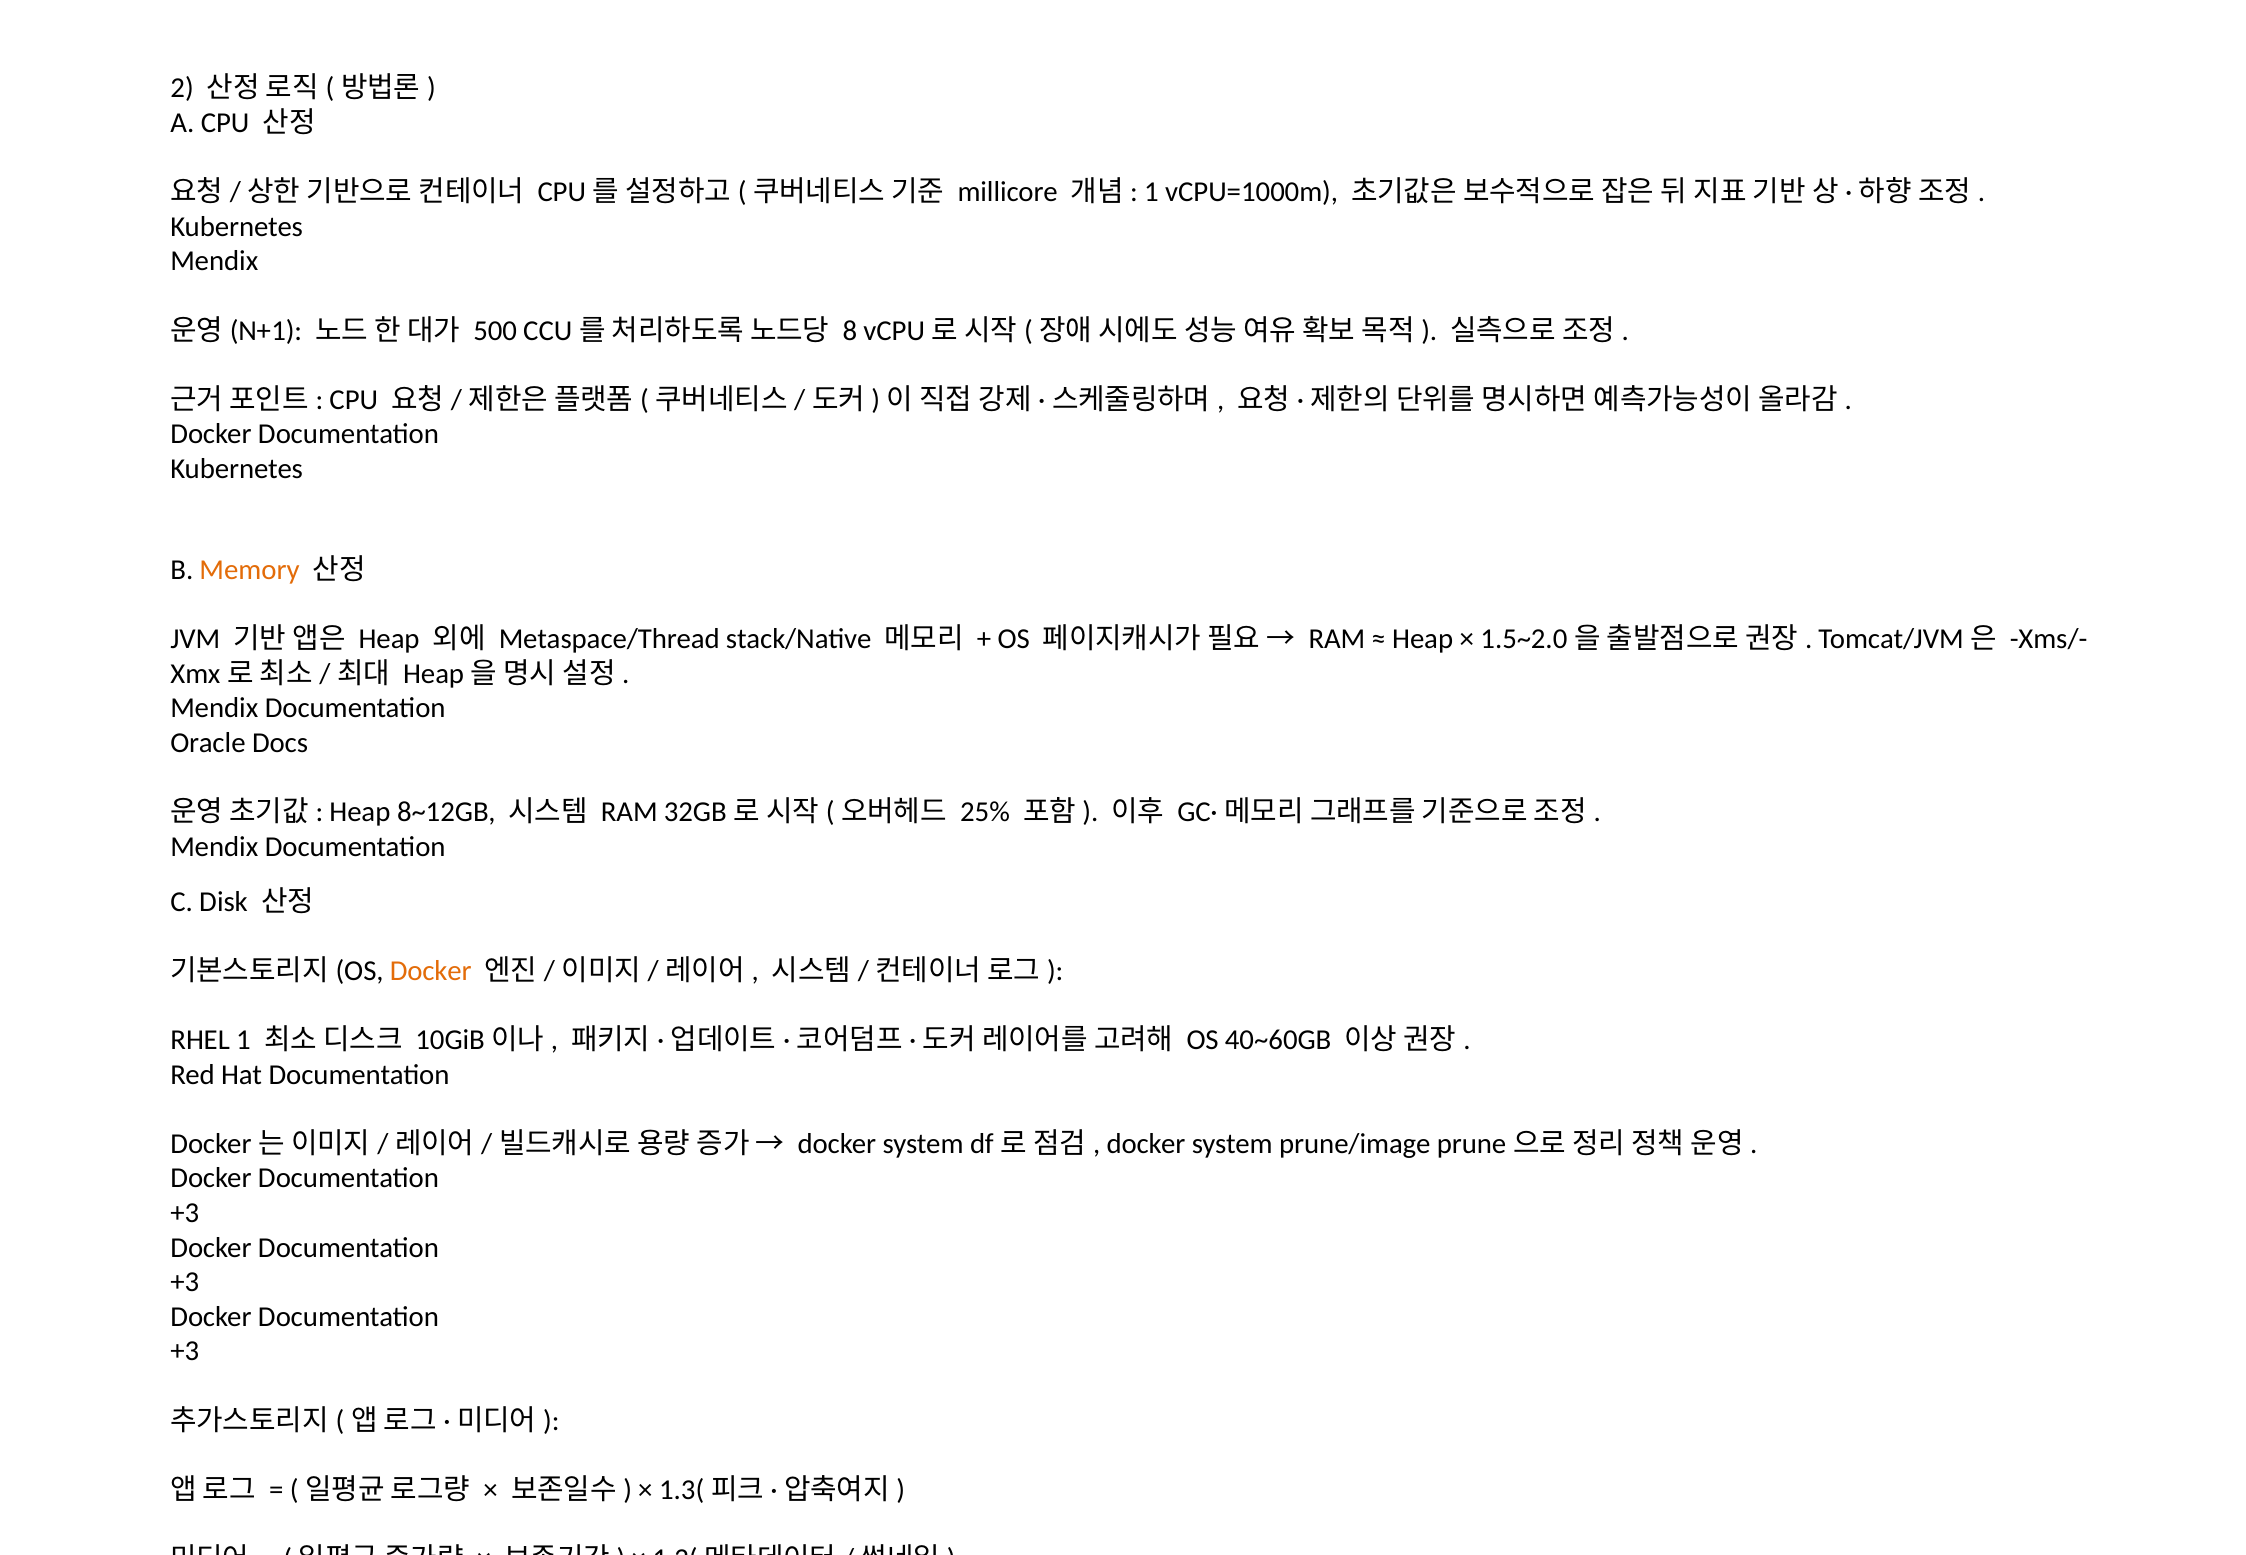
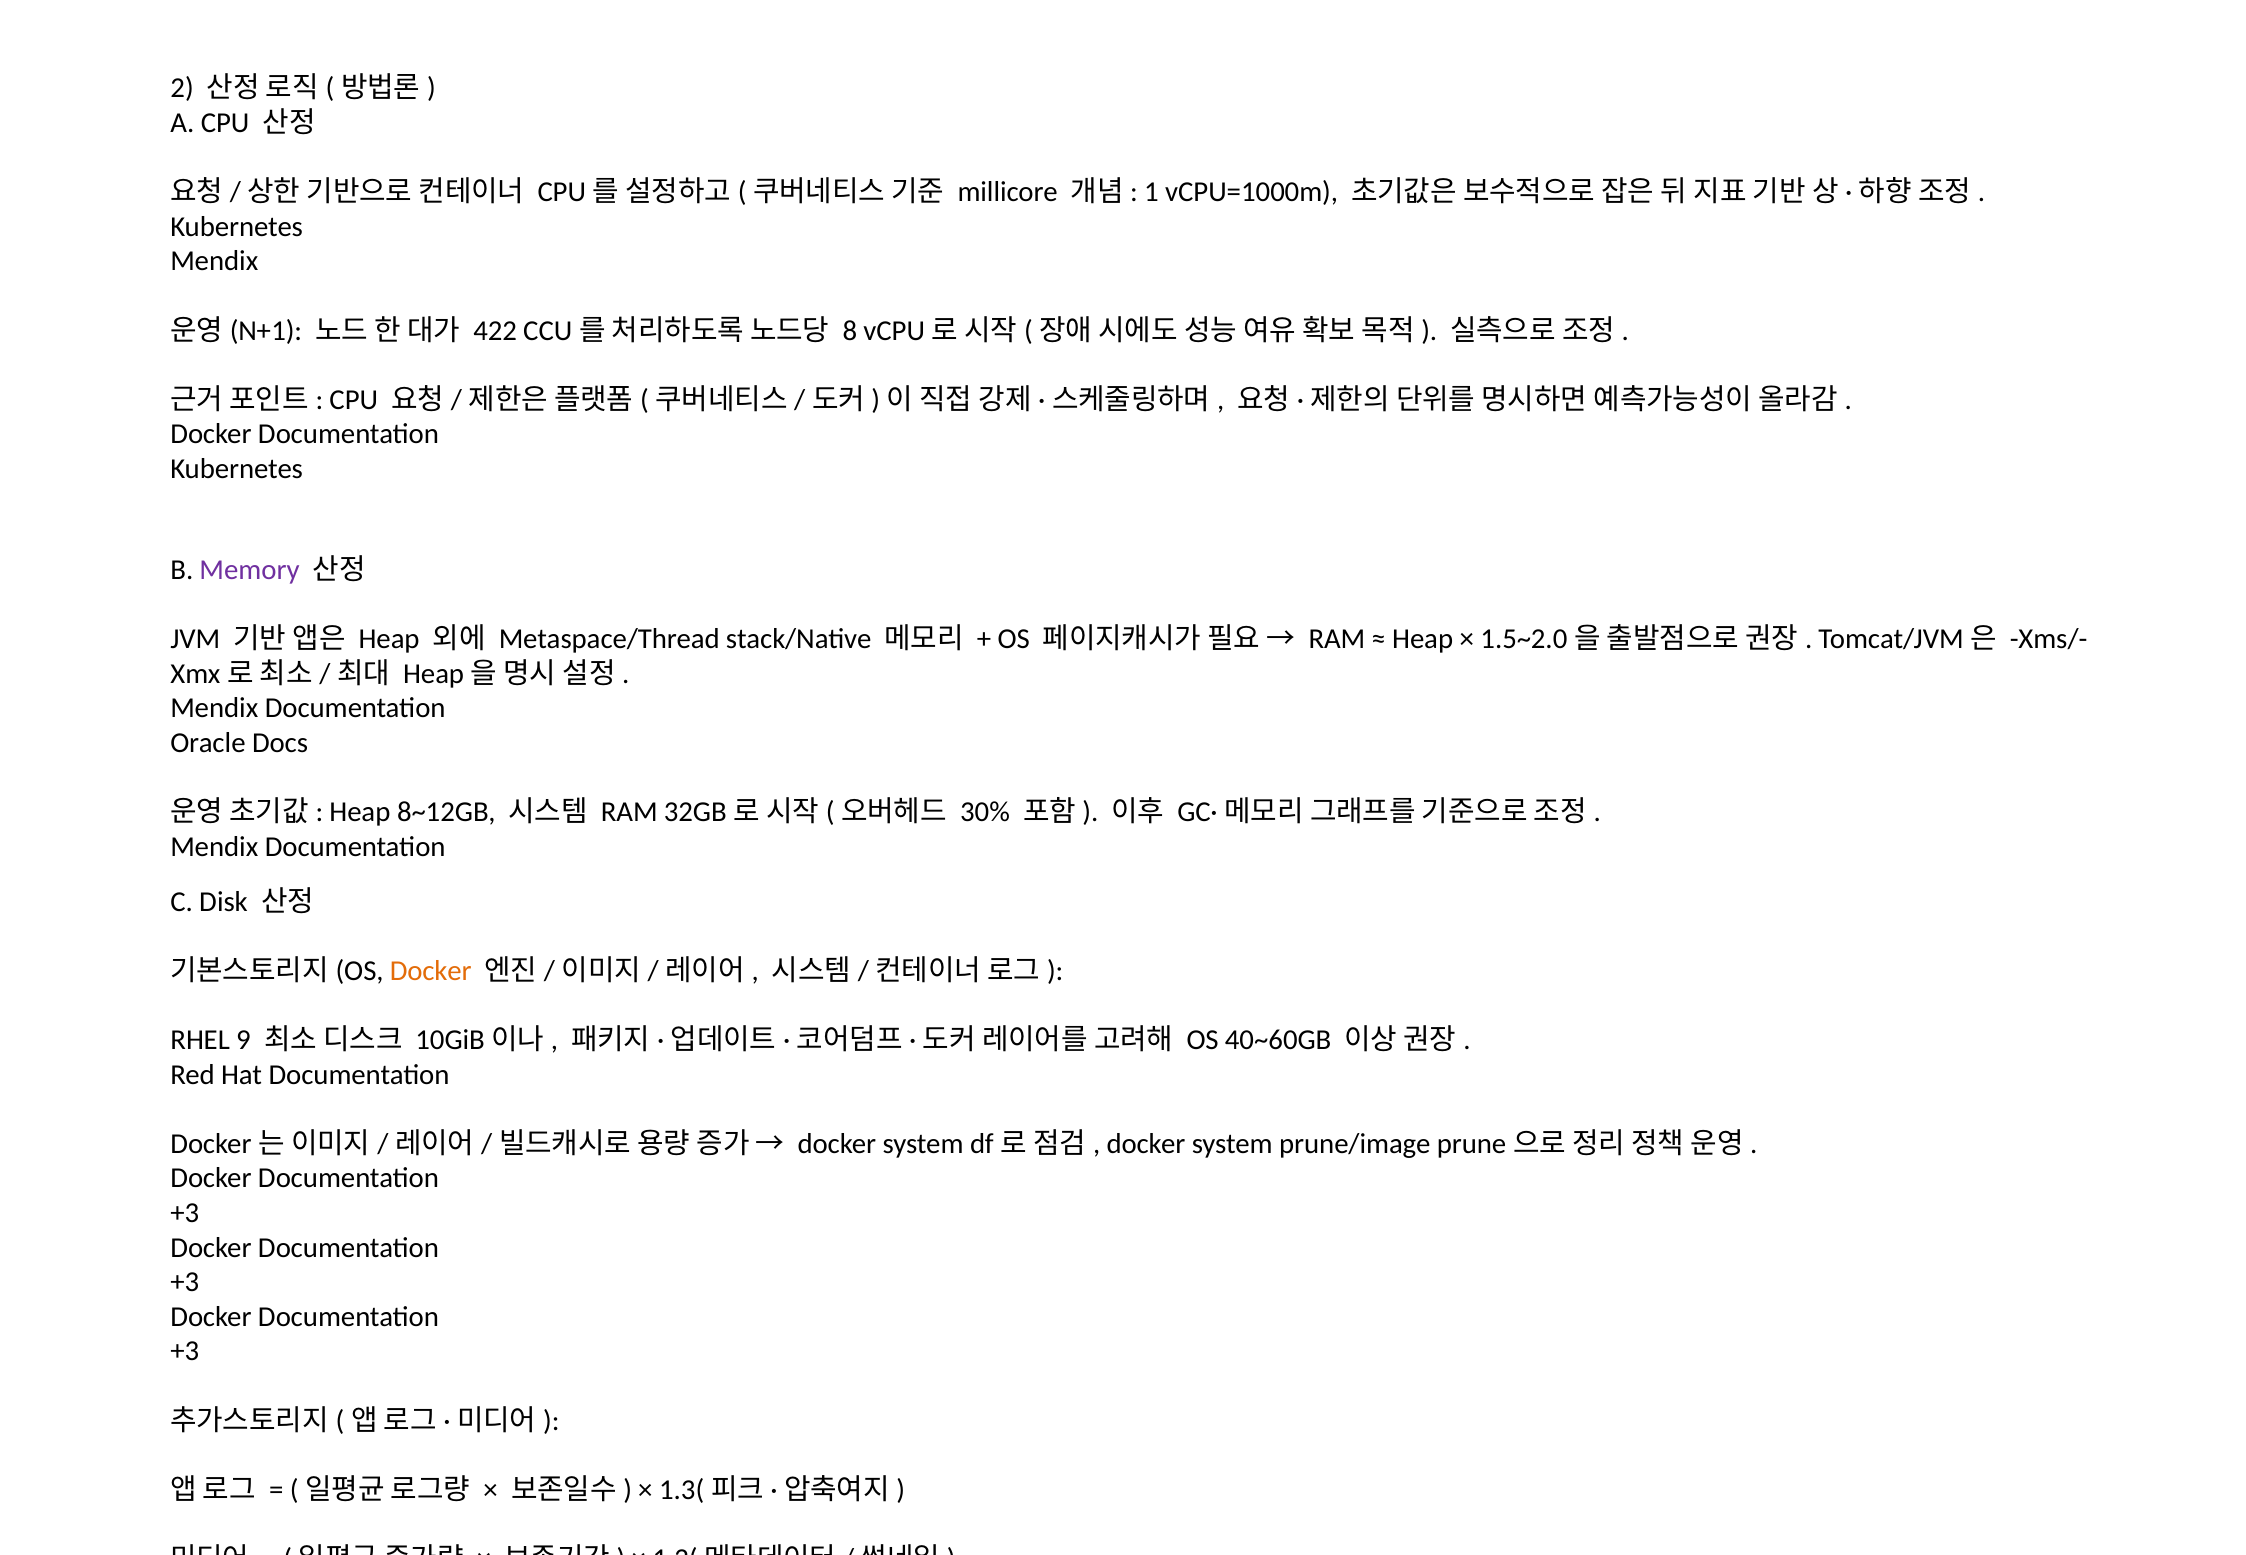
500: 500 -> 422
Memory colour: orange -> purple
25%: 25% -> 30%
RHEL 1: 1 -> 9
